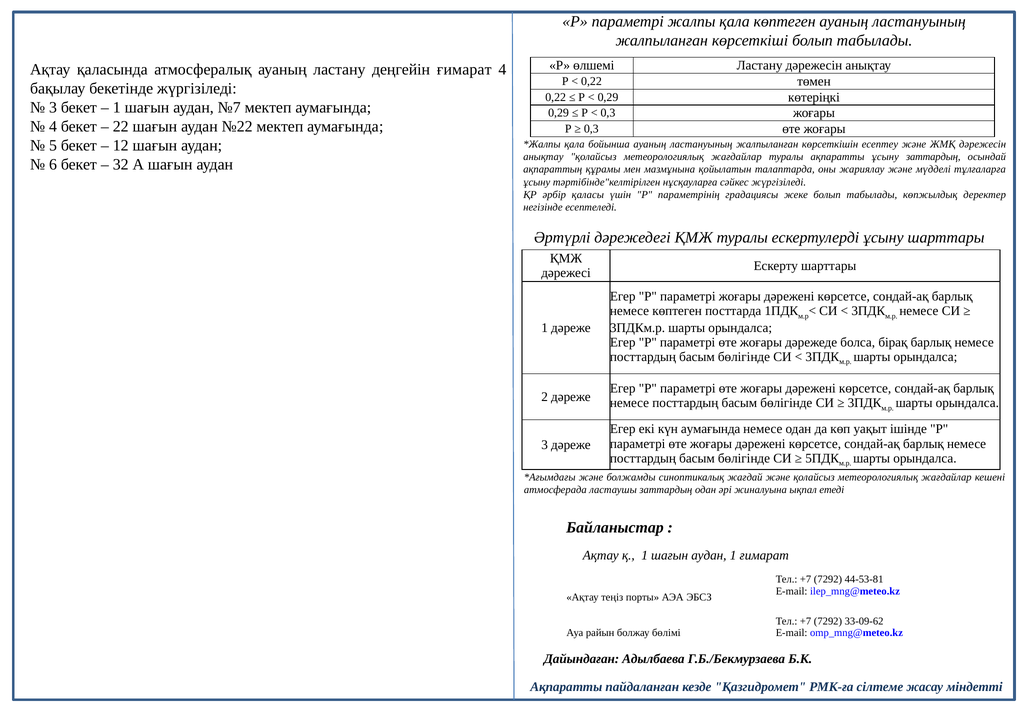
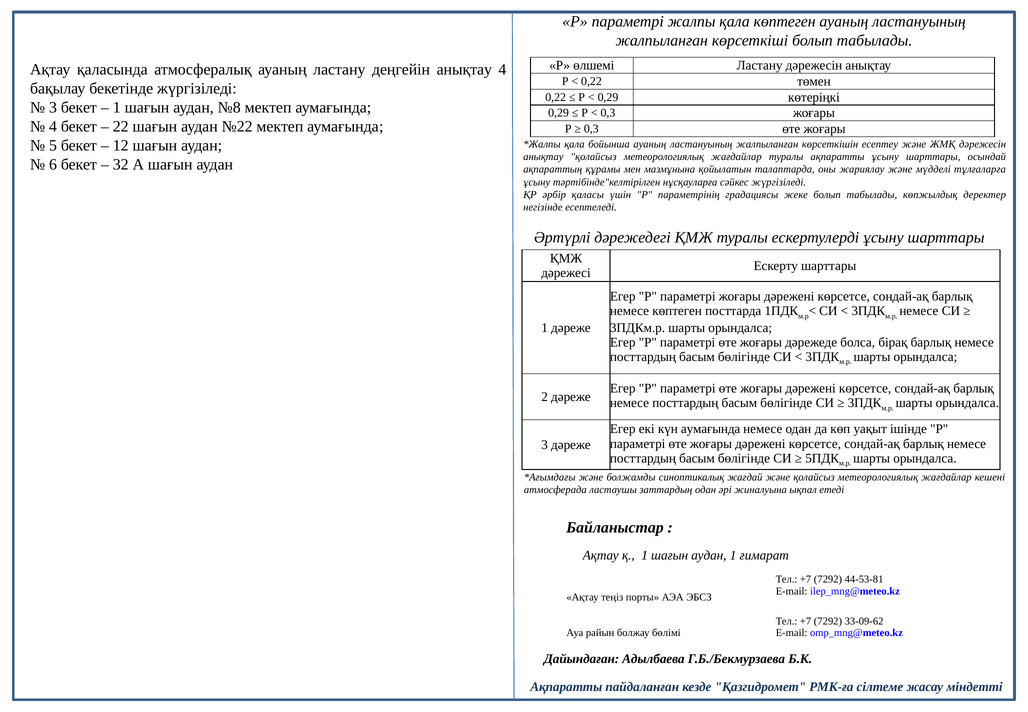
деңгейін ғимарат: ғимарат -> анықтау
№7: №7 -> №8
ақпаратты ұсыну заттардың: заттардың -> шарттары
